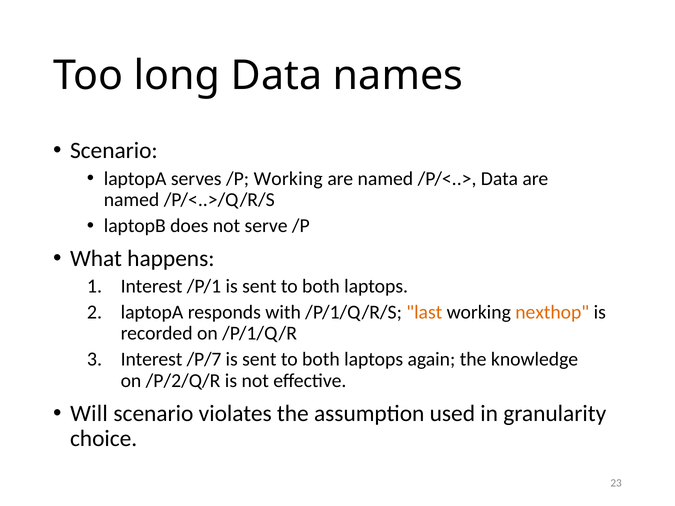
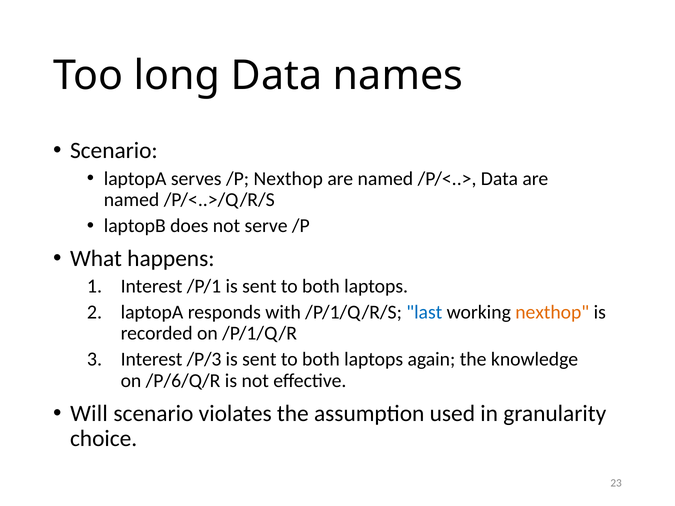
/P Working: Working -> Nexthop
last colour: orange -> blue
/P/7: /P/7 -> /P/3
/P/2/Q/R: /P/2/Q/R -> /P/6/Q/R
